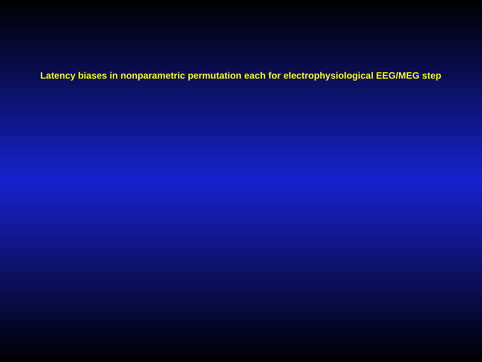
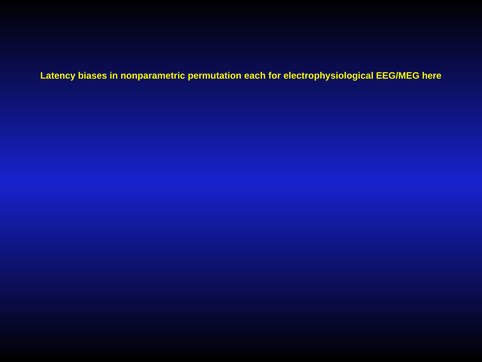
step: step -> here
